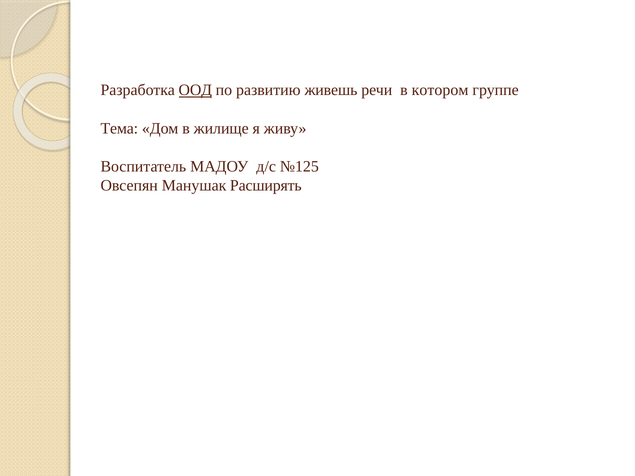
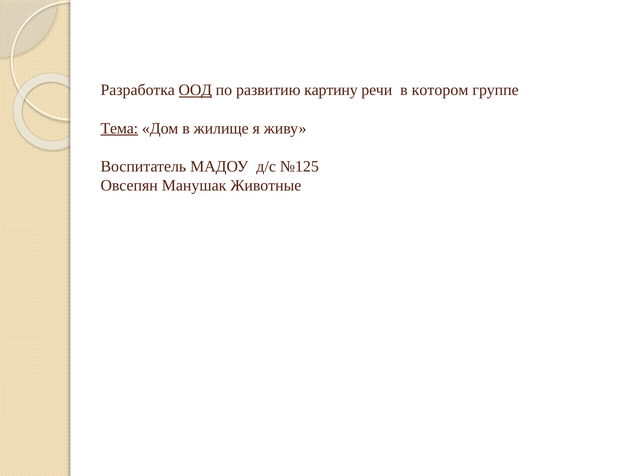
живешь: живешь -> картину
Тема underline: none -> present
Расширять: Расширять -> Животные
